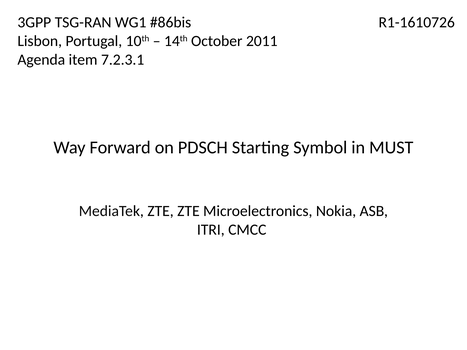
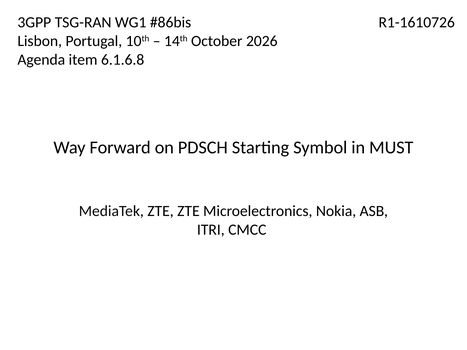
2011: 2011 -> 2026
7.2.3.1: 7.2.3.1 -> 6.1.6.8
